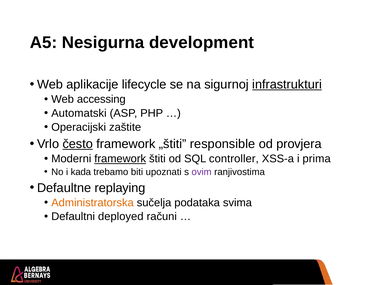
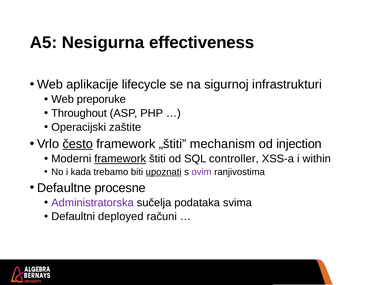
development: development -> effectiveness
infrastrukturi underline: present -> none
accessing: accessing -> preporuke
Automatski: Automatski -> Throughout
responsible: responsible -> mechanism
provjera: provjera -> injection
prima: prima -> within
upoznati underline: none -> present
replaying: replaying -> procesne
Administratorska colour: orange -> purple
